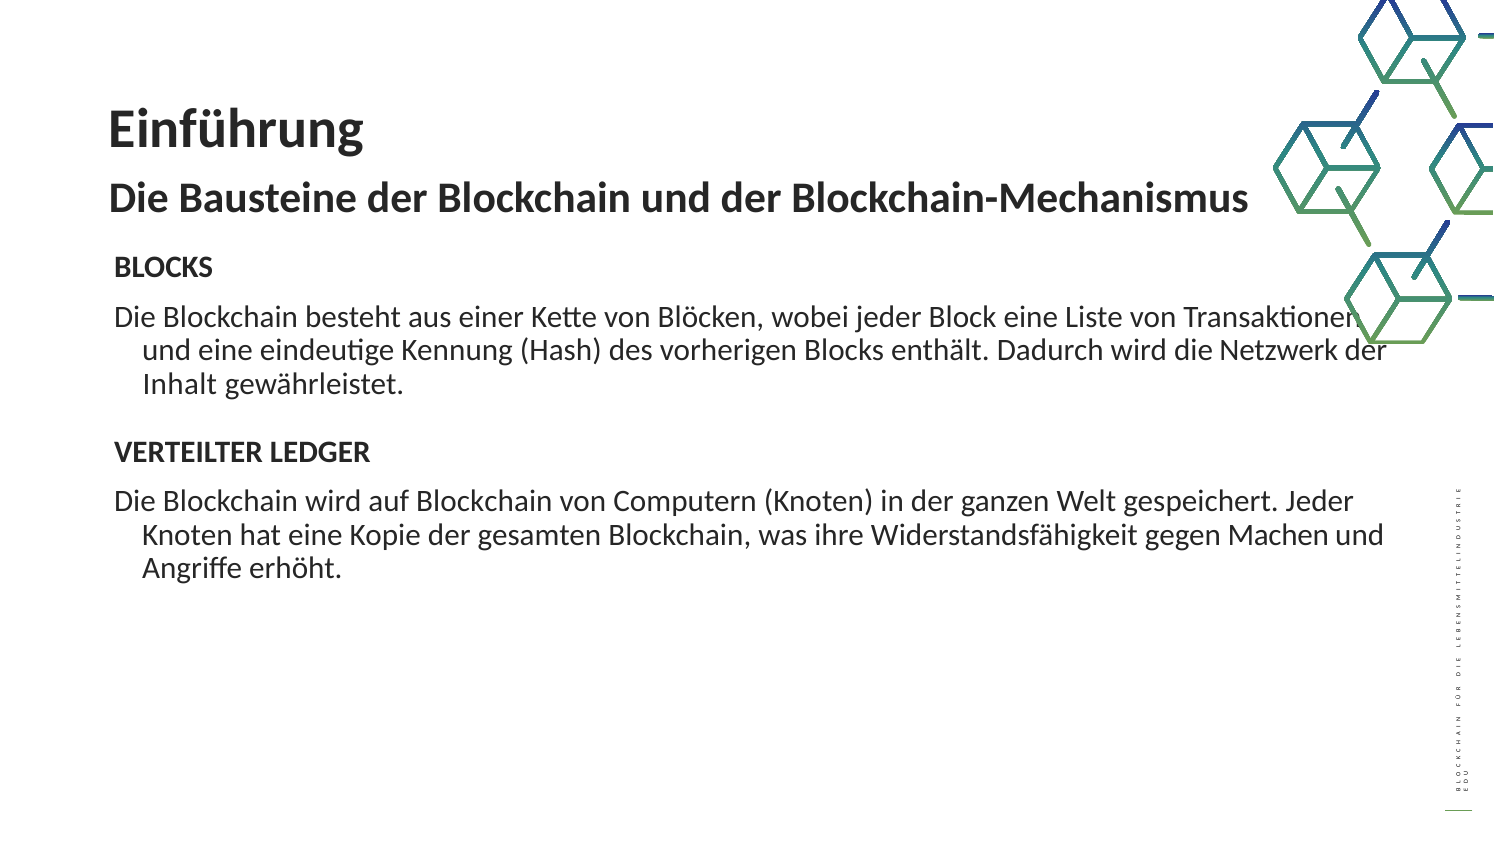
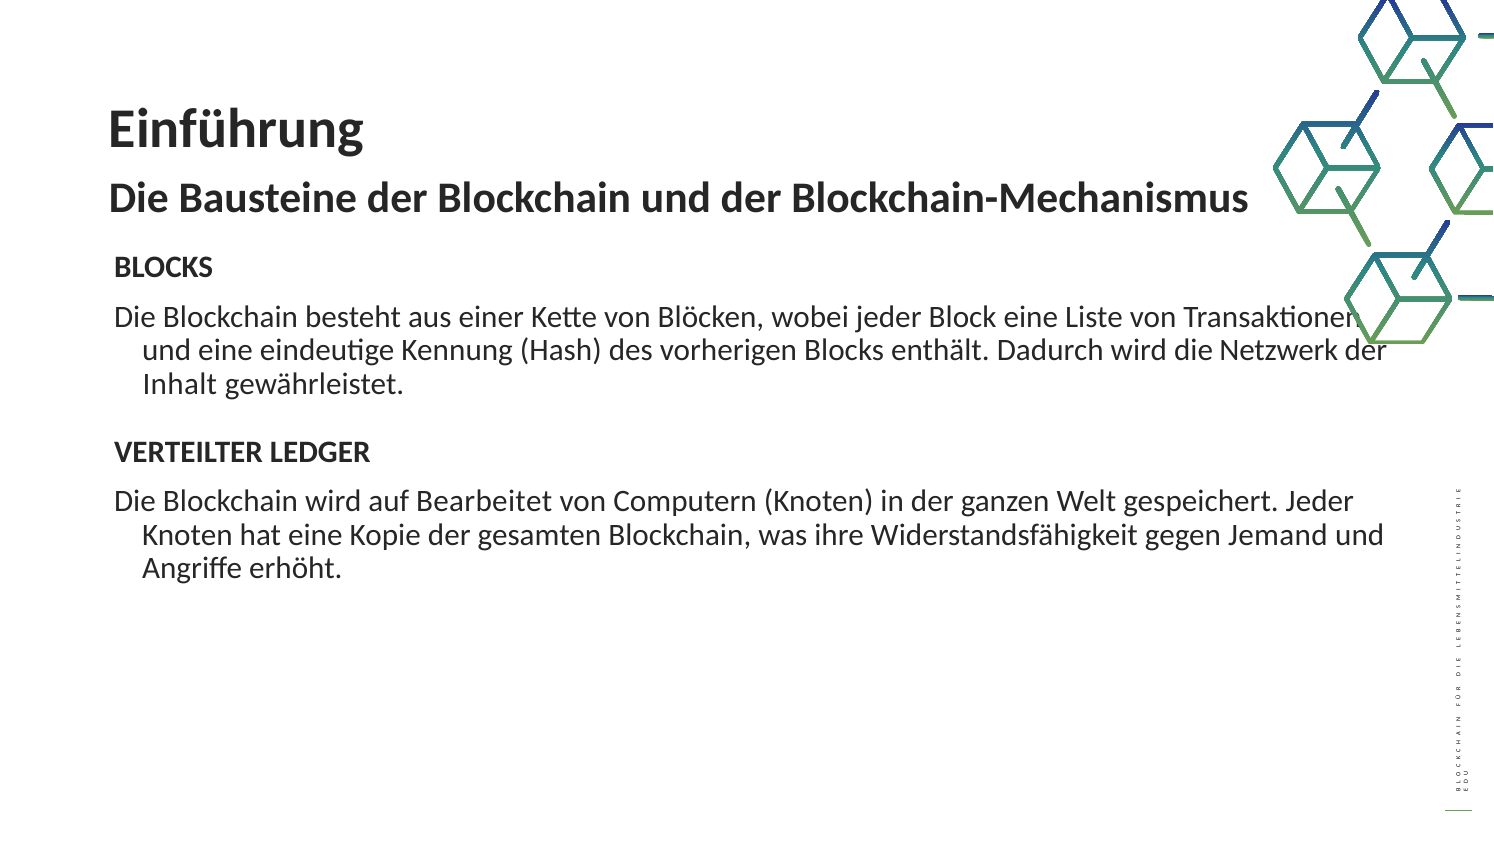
auf Blockchain: Blockchain -> Bearbeitet
Machen: Machen -> Jemand
